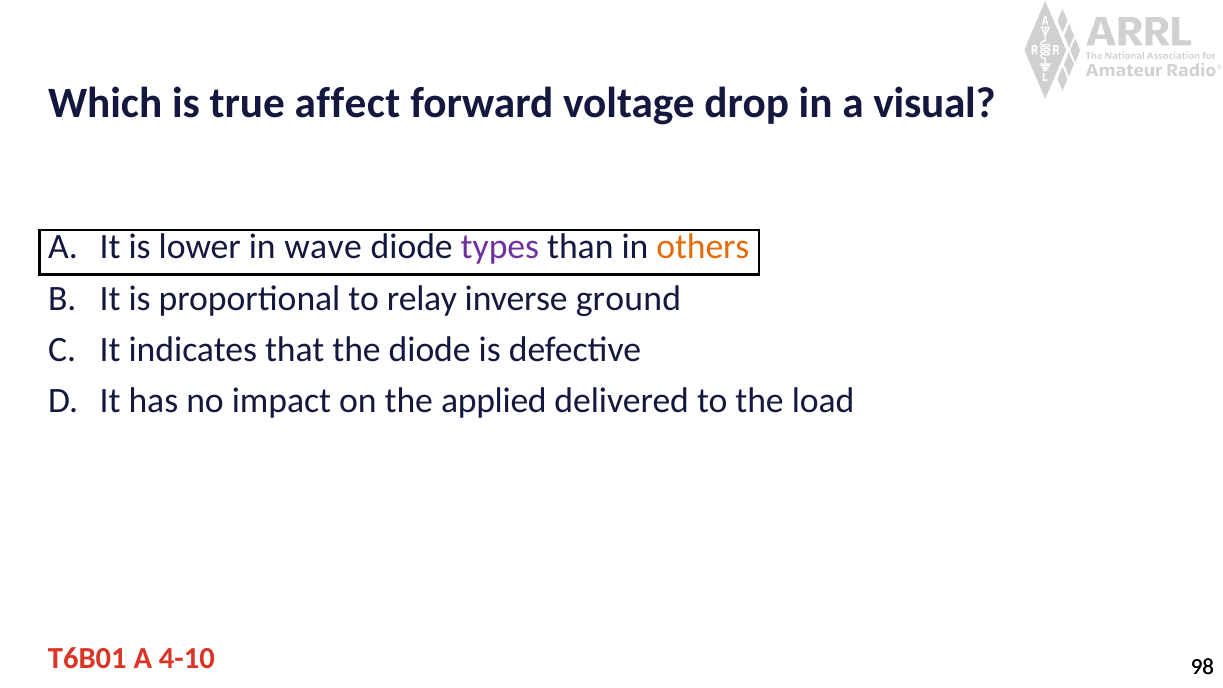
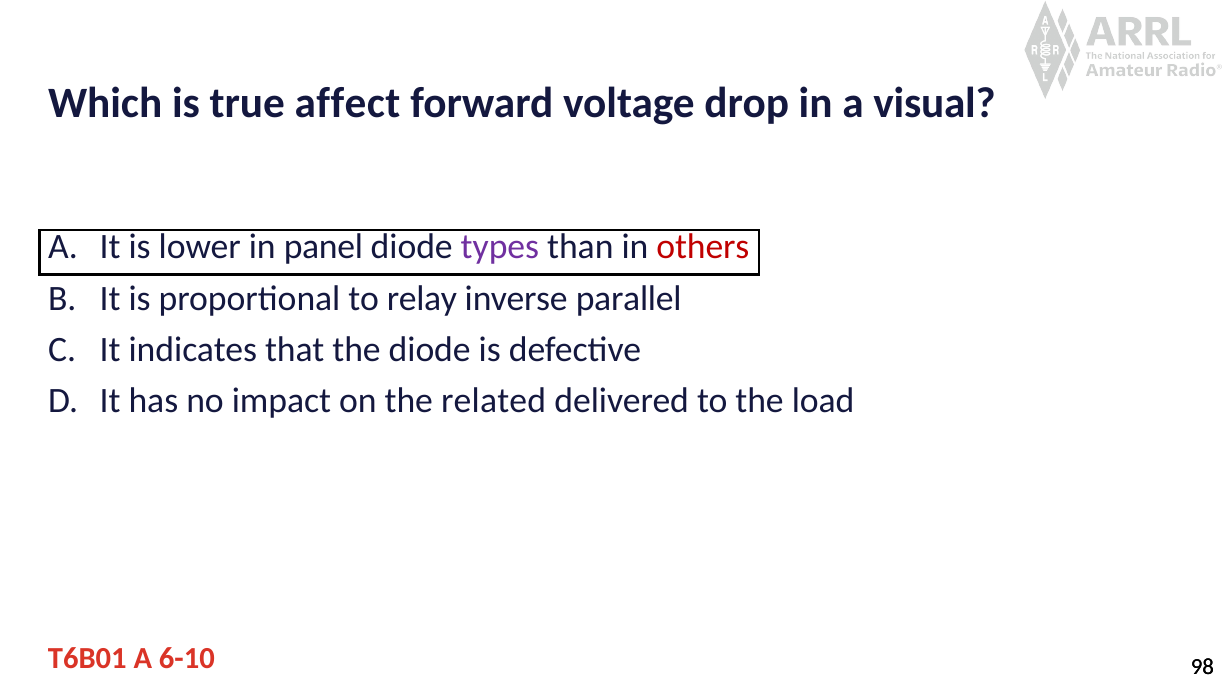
wave: wave -> panel
others colour: orange -> red
ground: ground -> parallel
applied: applied -> related
4-10: 4-10 -> 6-10
